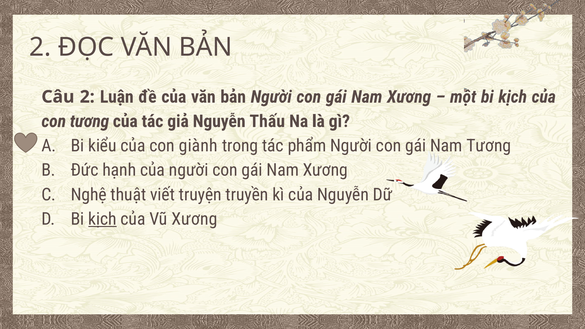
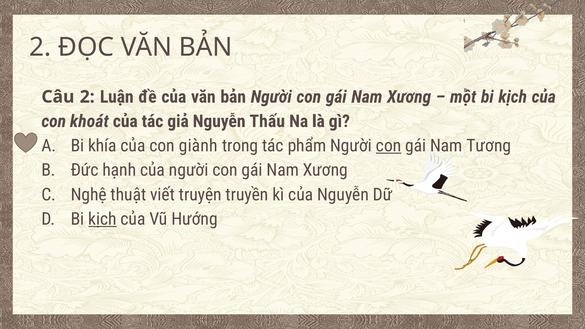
con tương: tương -> khoát
kiểu: kiểu -> khía
con at (389, 146) underline: none -> present
Vũ Xương: Xương -> Hướng
